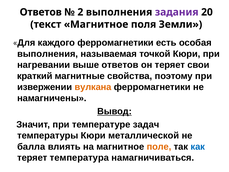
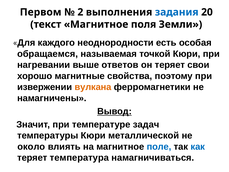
Ответов at (41, 12): Ответов -> Первом
задания colour: purple -> blue
каждого ферромагнетики: ферромагнетики -> неоднородности
выполнения at (48, 54): выполнения -> обращаемся
краткий: краткий -> хорошо
балла: балла -> около
поле colour: orange -> blue
